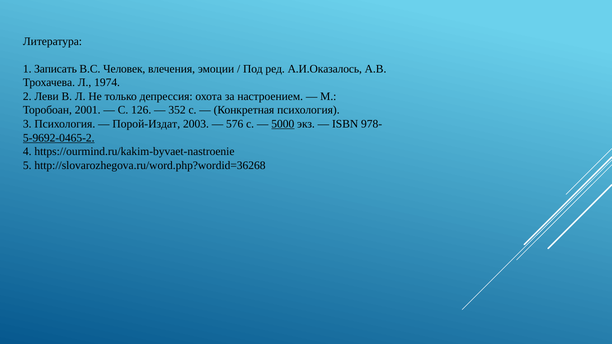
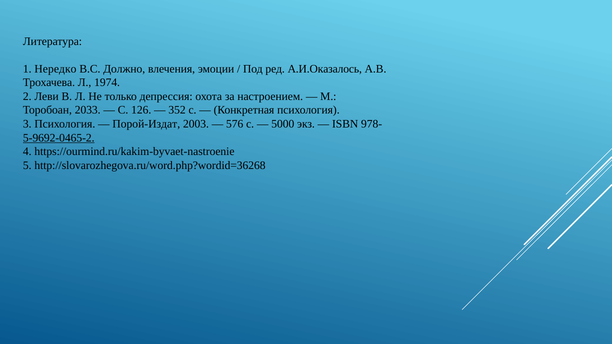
Записать: Записать -> Нередко
Человек: Человек -> Должно
2001: 2001 -> 2033
5000 underline: present -> none
